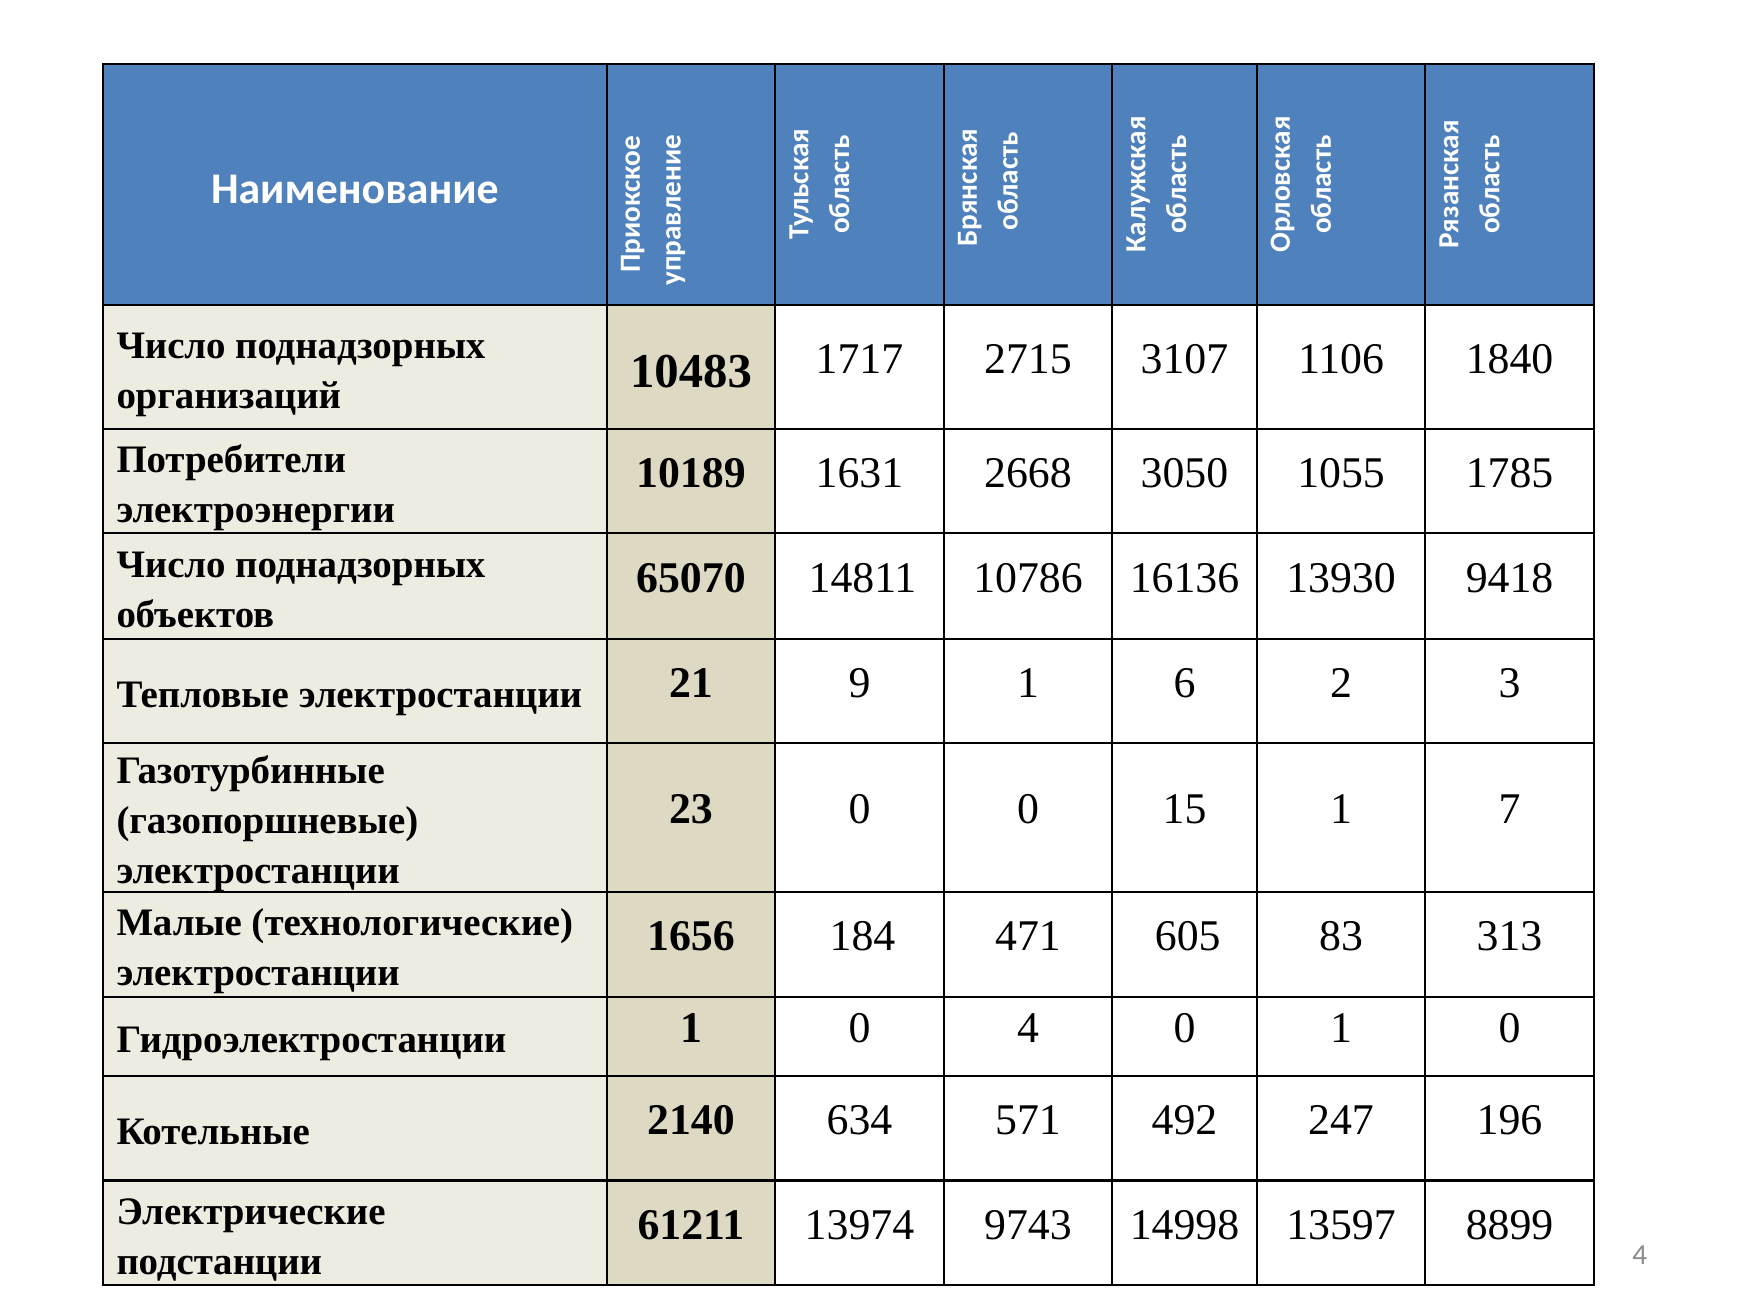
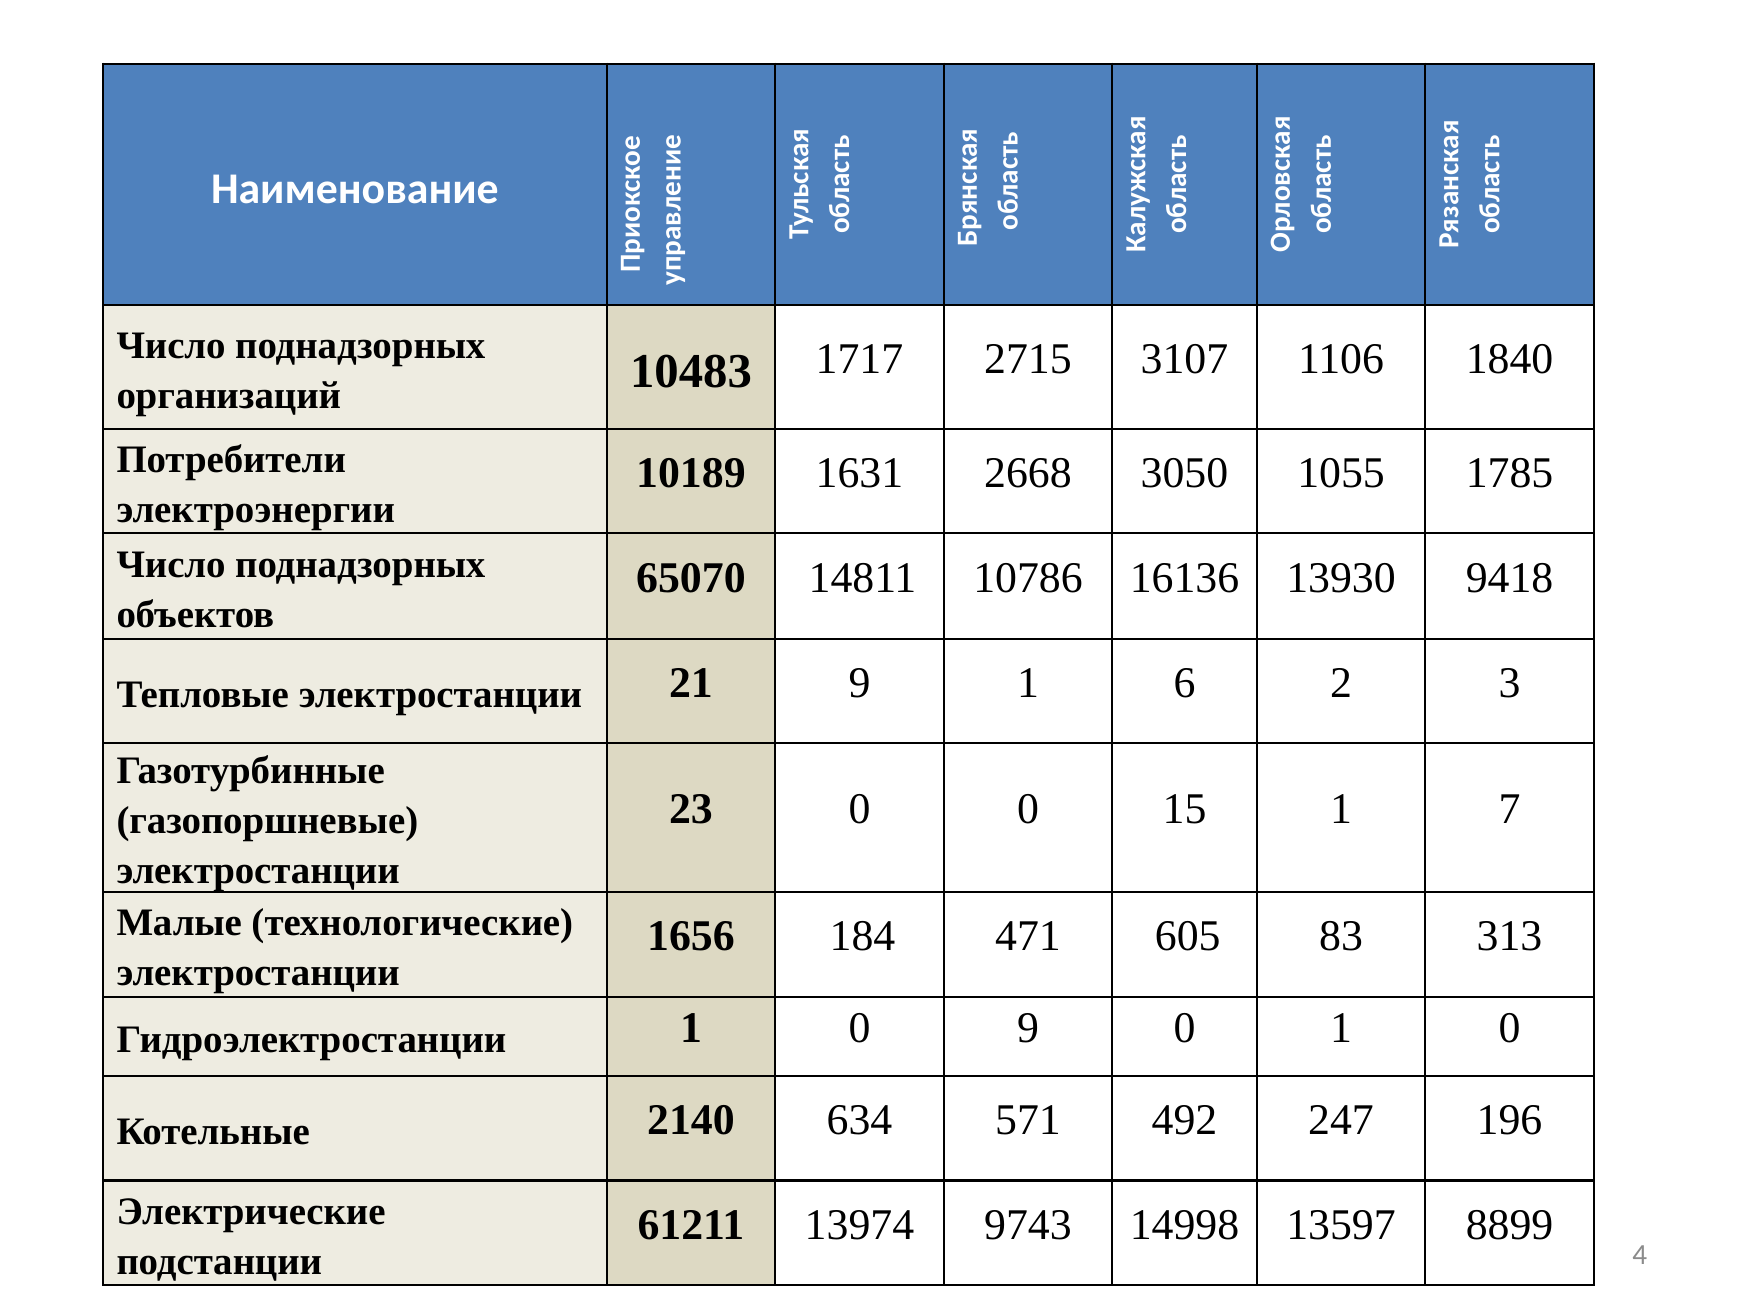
0 4: 4 -> 9
